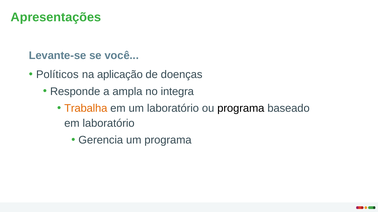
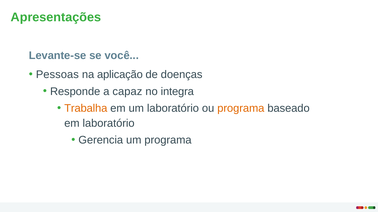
Políticos: Políticos -> Pessoas
ampla: ampla -> capaz
programa at (241, 109) colour: black -> orange
